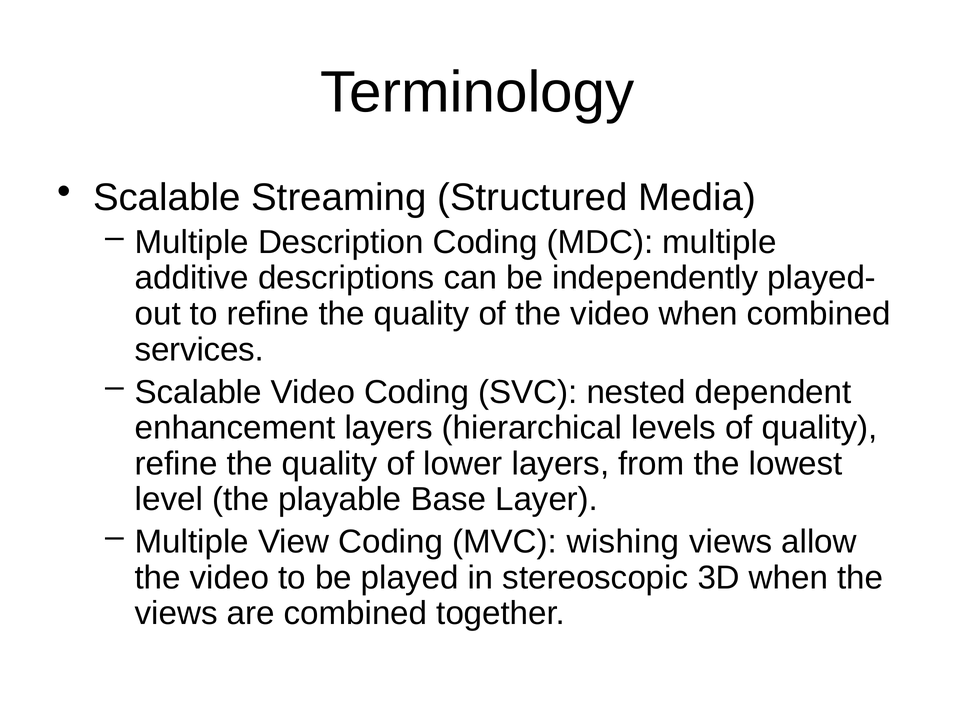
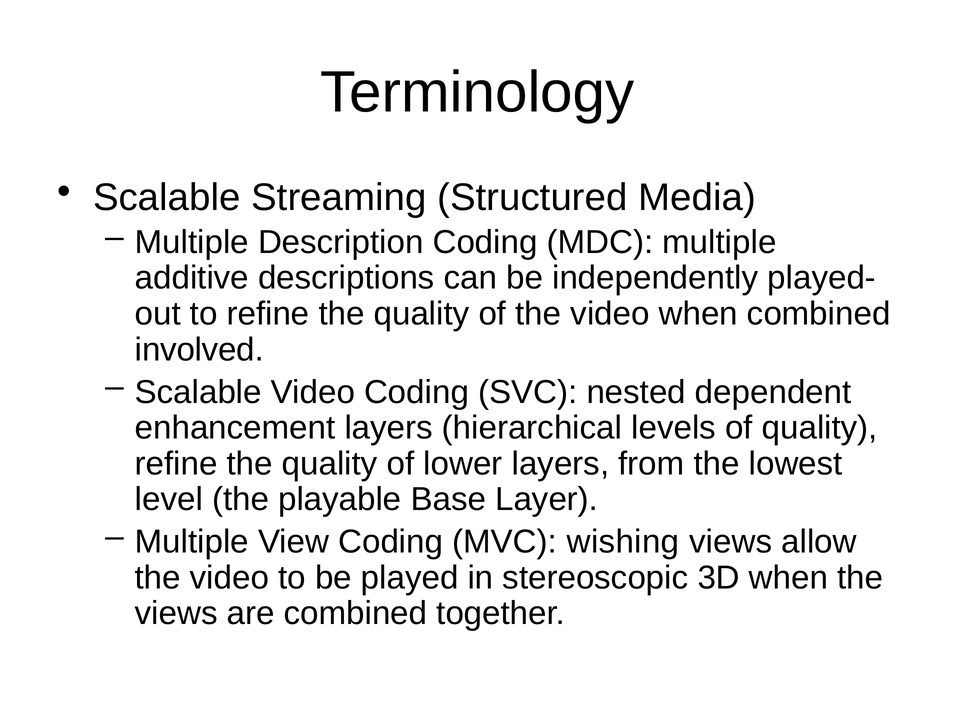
services: services -> involved
